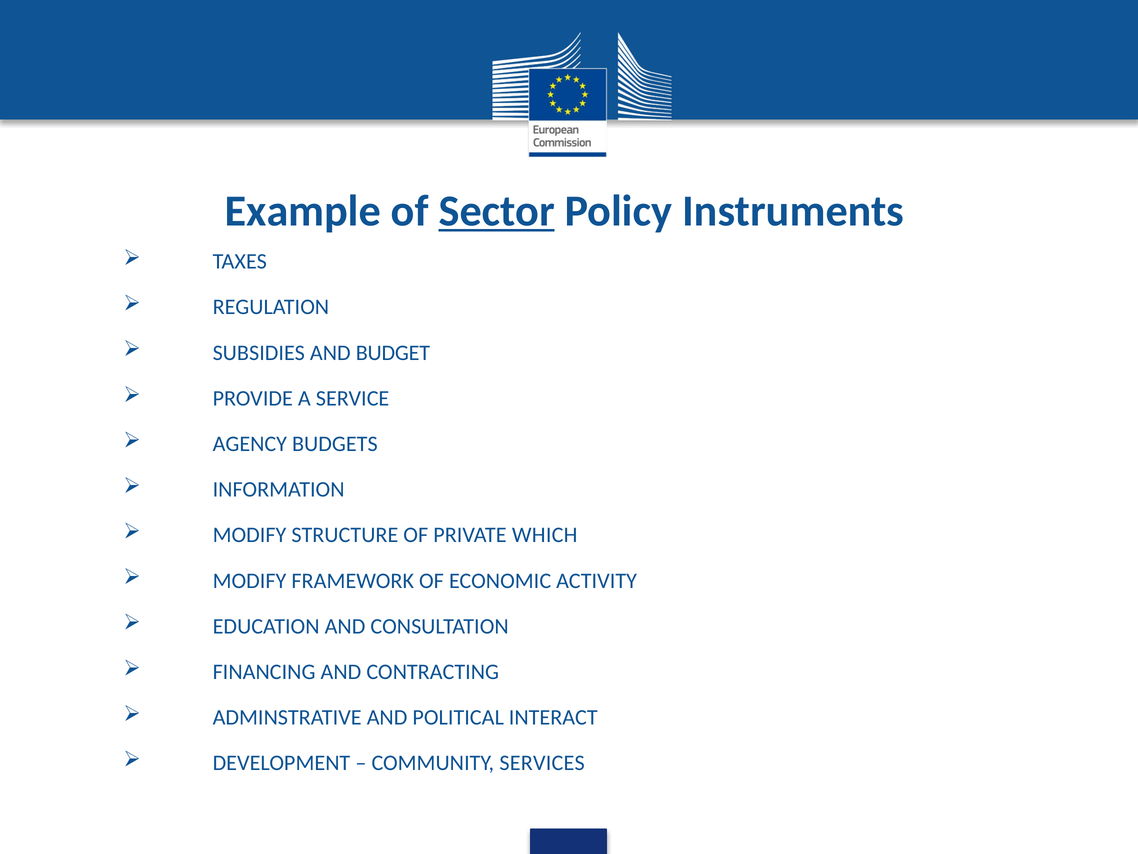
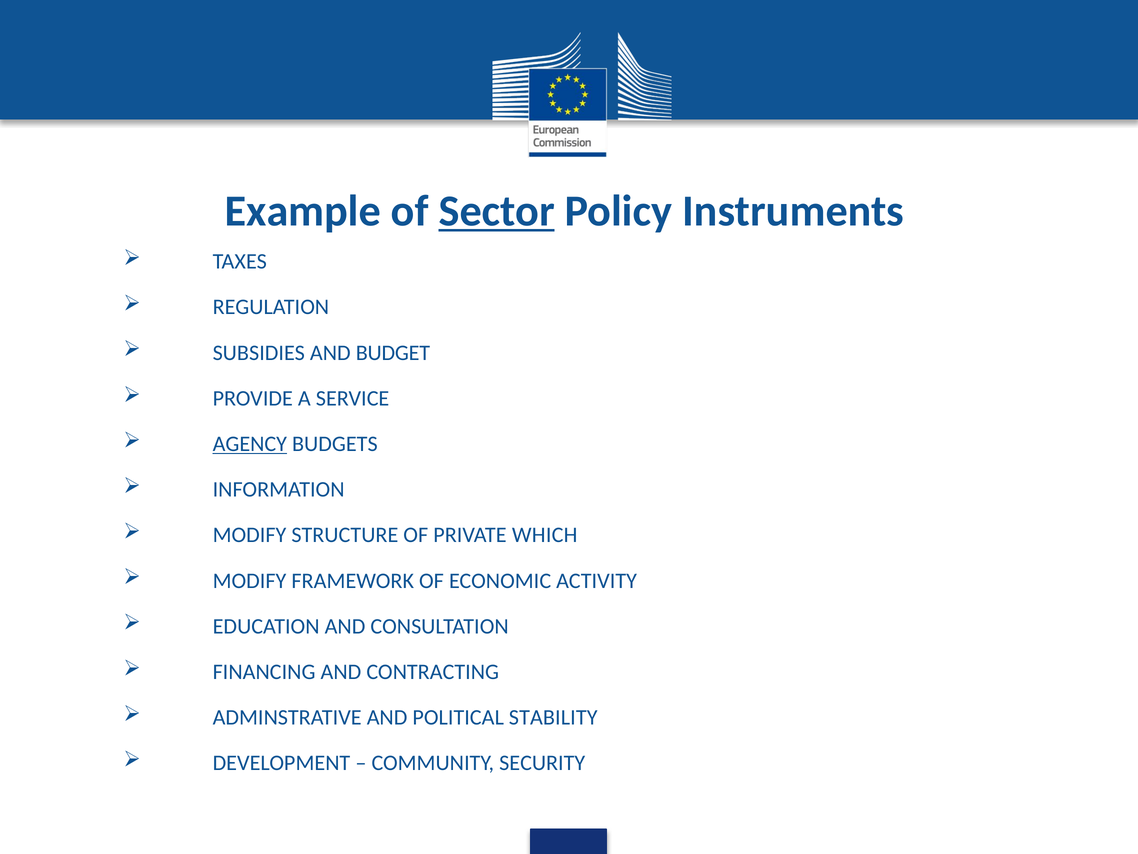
AGENCY underline: none -> present
INTERACT: INTERACT -> STABILITY
SERVICES: SERVICES -> SECURITY
